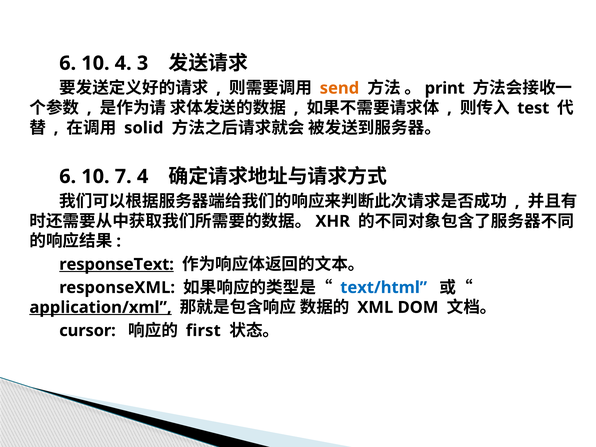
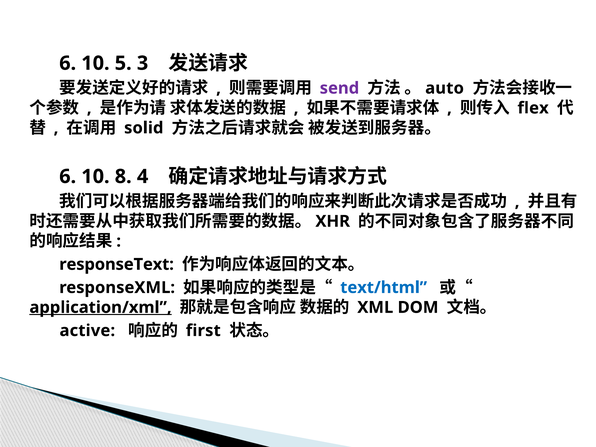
10 4: 4 -> 5
send colour: orange -> purple
print: print -> auto
test: test -> flex
7: 7 -> 8
responseText underline: present -> none
cursor: cursor -> active
